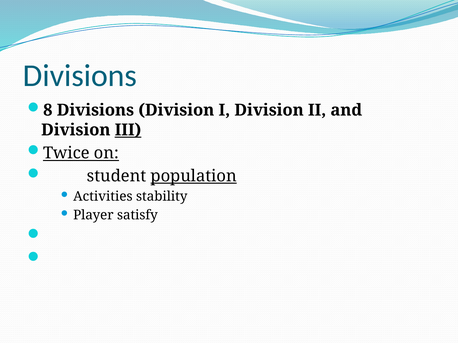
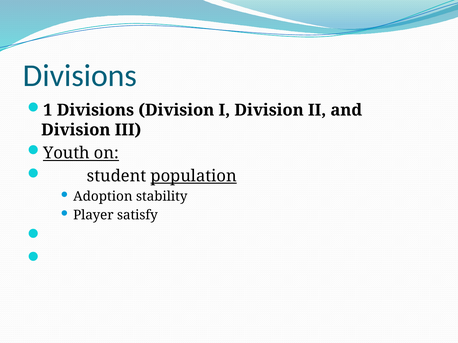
8: 8 -> 1
III underline: present -> none
Twice: Twice -> Youth
Activities: Activities -> Adoption
